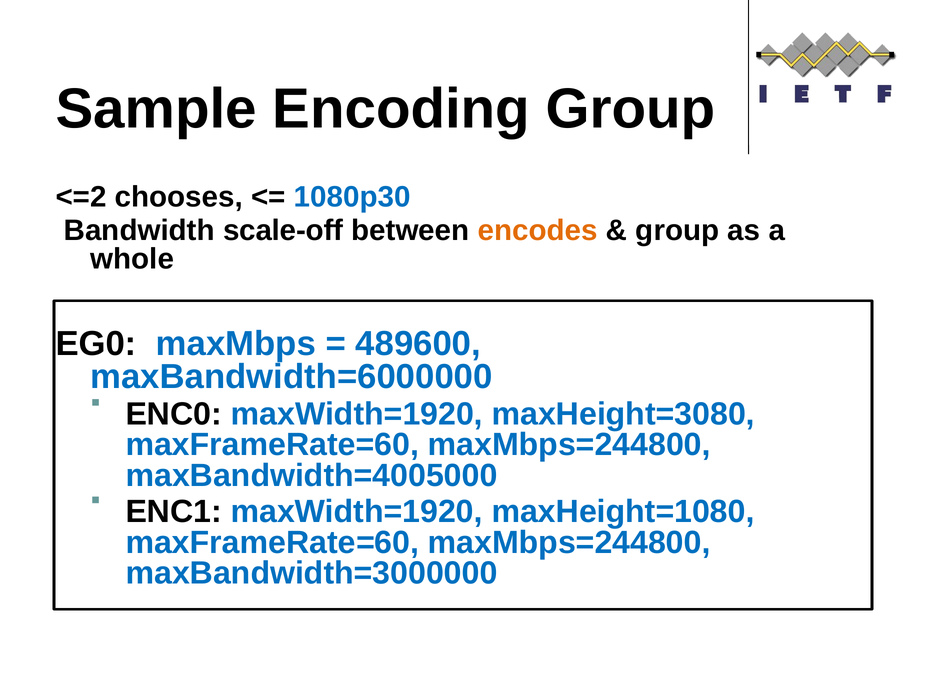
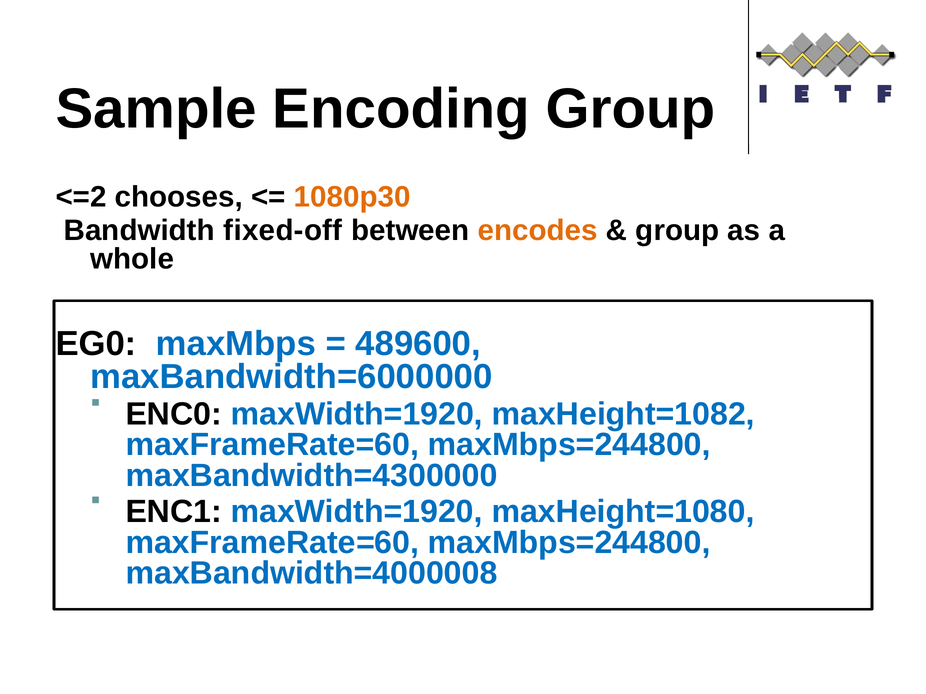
1080p30 colour: blue -> orange
scale-off: scale-off -> fixed-off
maxHeight=3080: maxHeight=3080 -> maxHeight=1082
maxBandwidth=4005000: maxBandwidth=4005000 -> maxBandwidth=4300000
maxBandwidth=3000000: maxBandwidth=3000000 -> maxBandwidth=4000008
